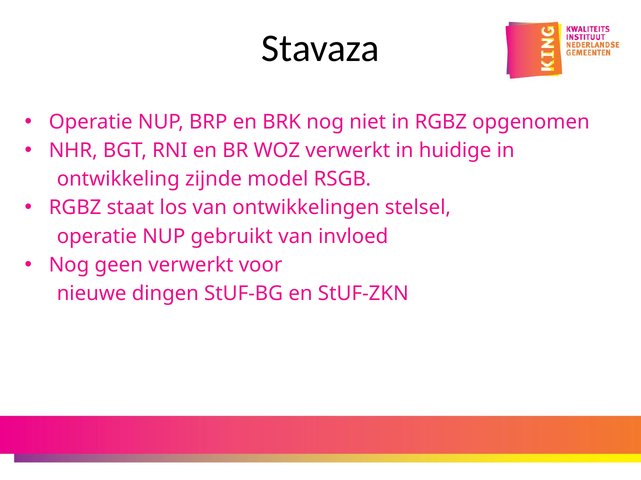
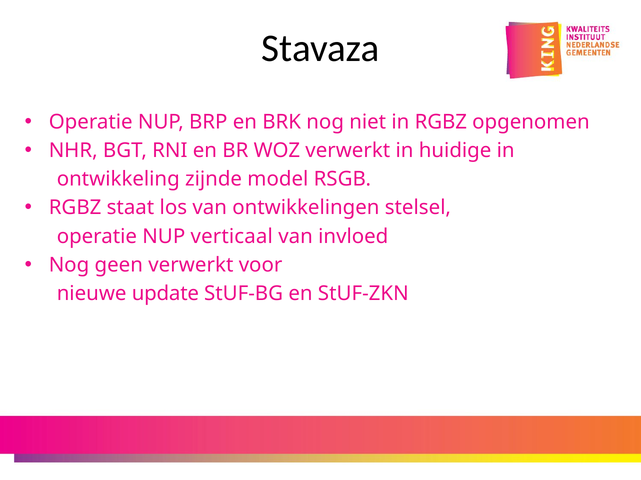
gebruikt: gebruikt -> verticaal
dingen: dingen -> update
